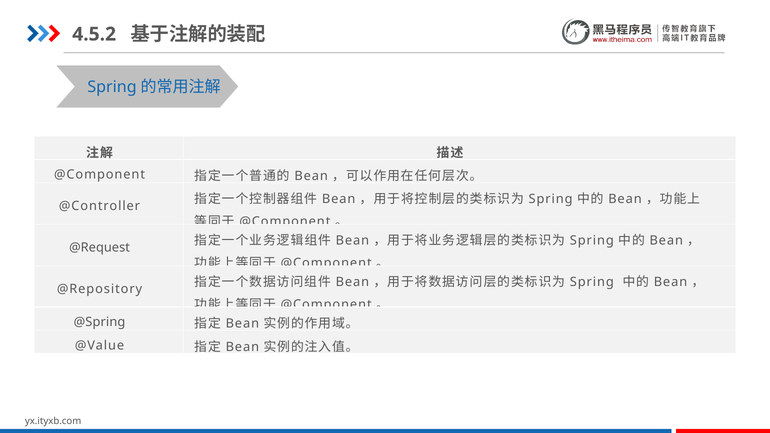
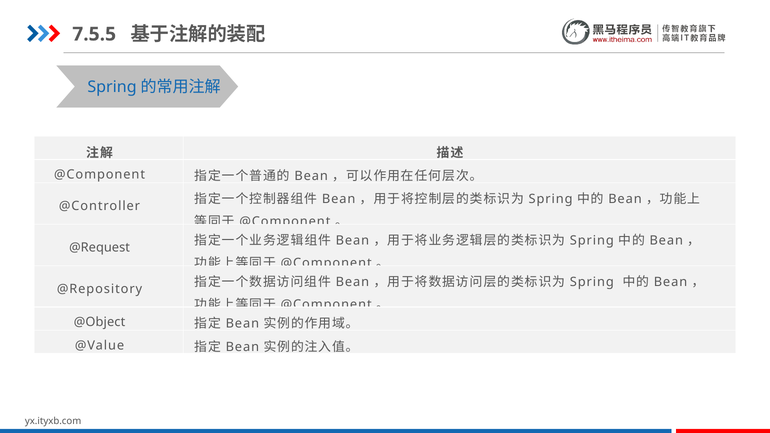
4.5.2: 4.5.2 -> 7.5.5
@Spring: @Spring -> @Object
